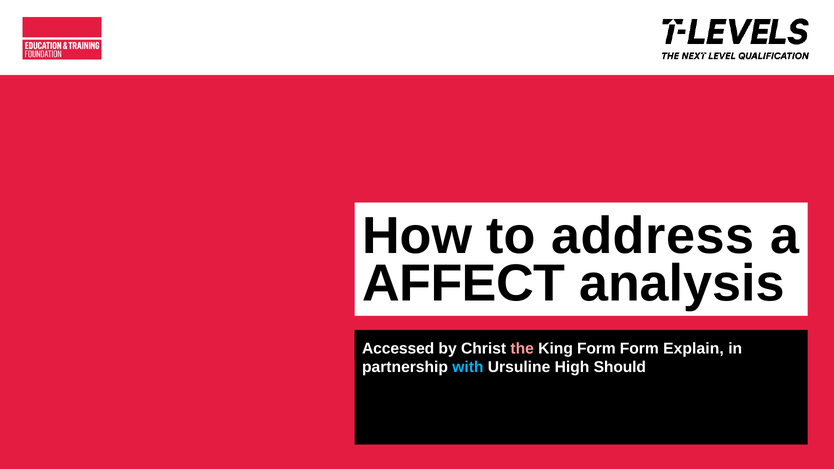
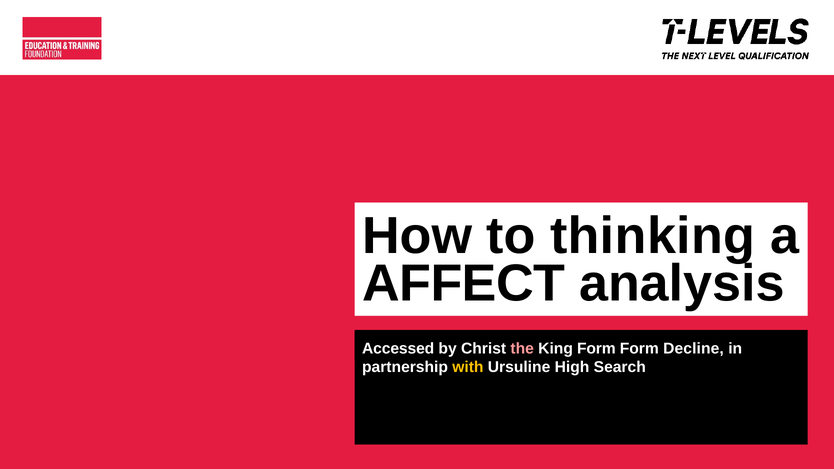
address: address -> thinking
Explain: Explain -> Decline
with colour: light blue -> yellow
Should: Should -> Search
